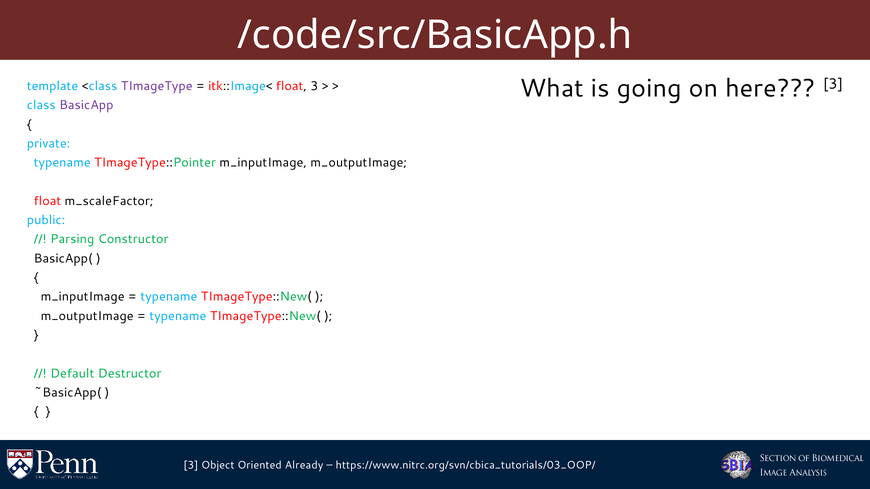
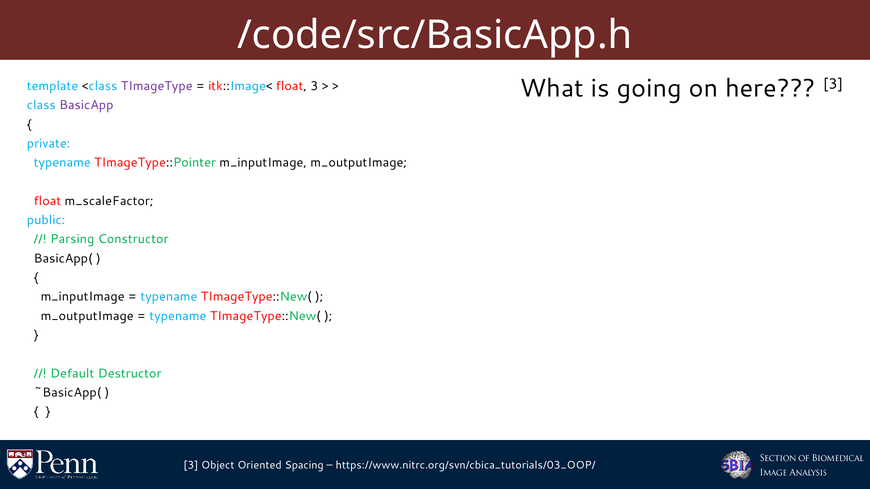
Already: Already -> Spacing
